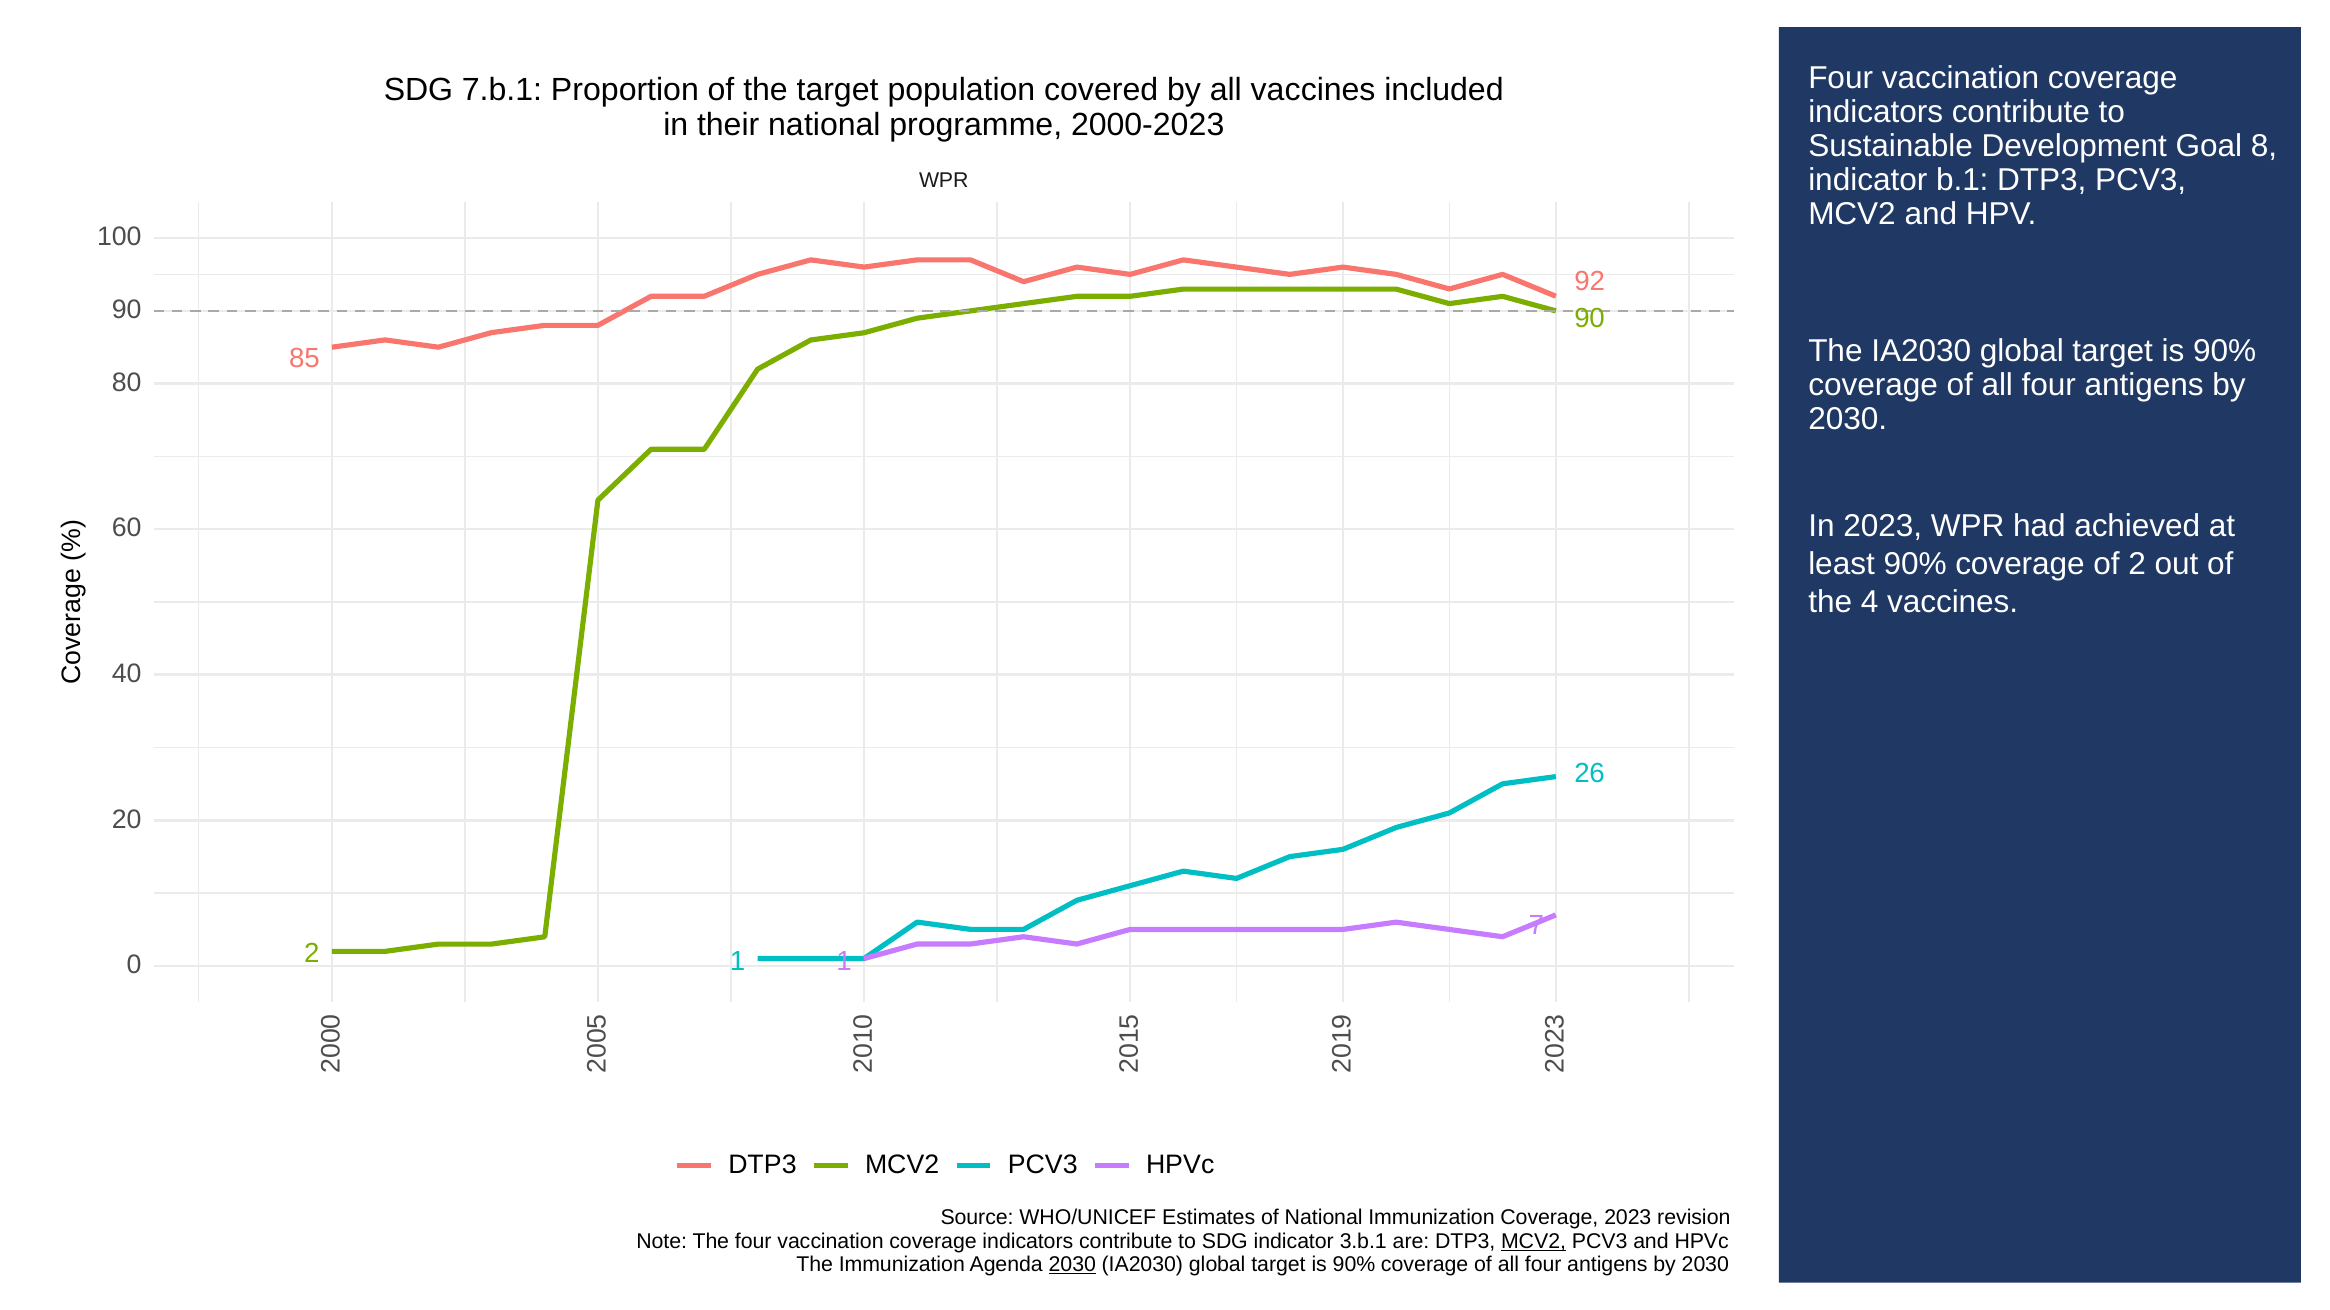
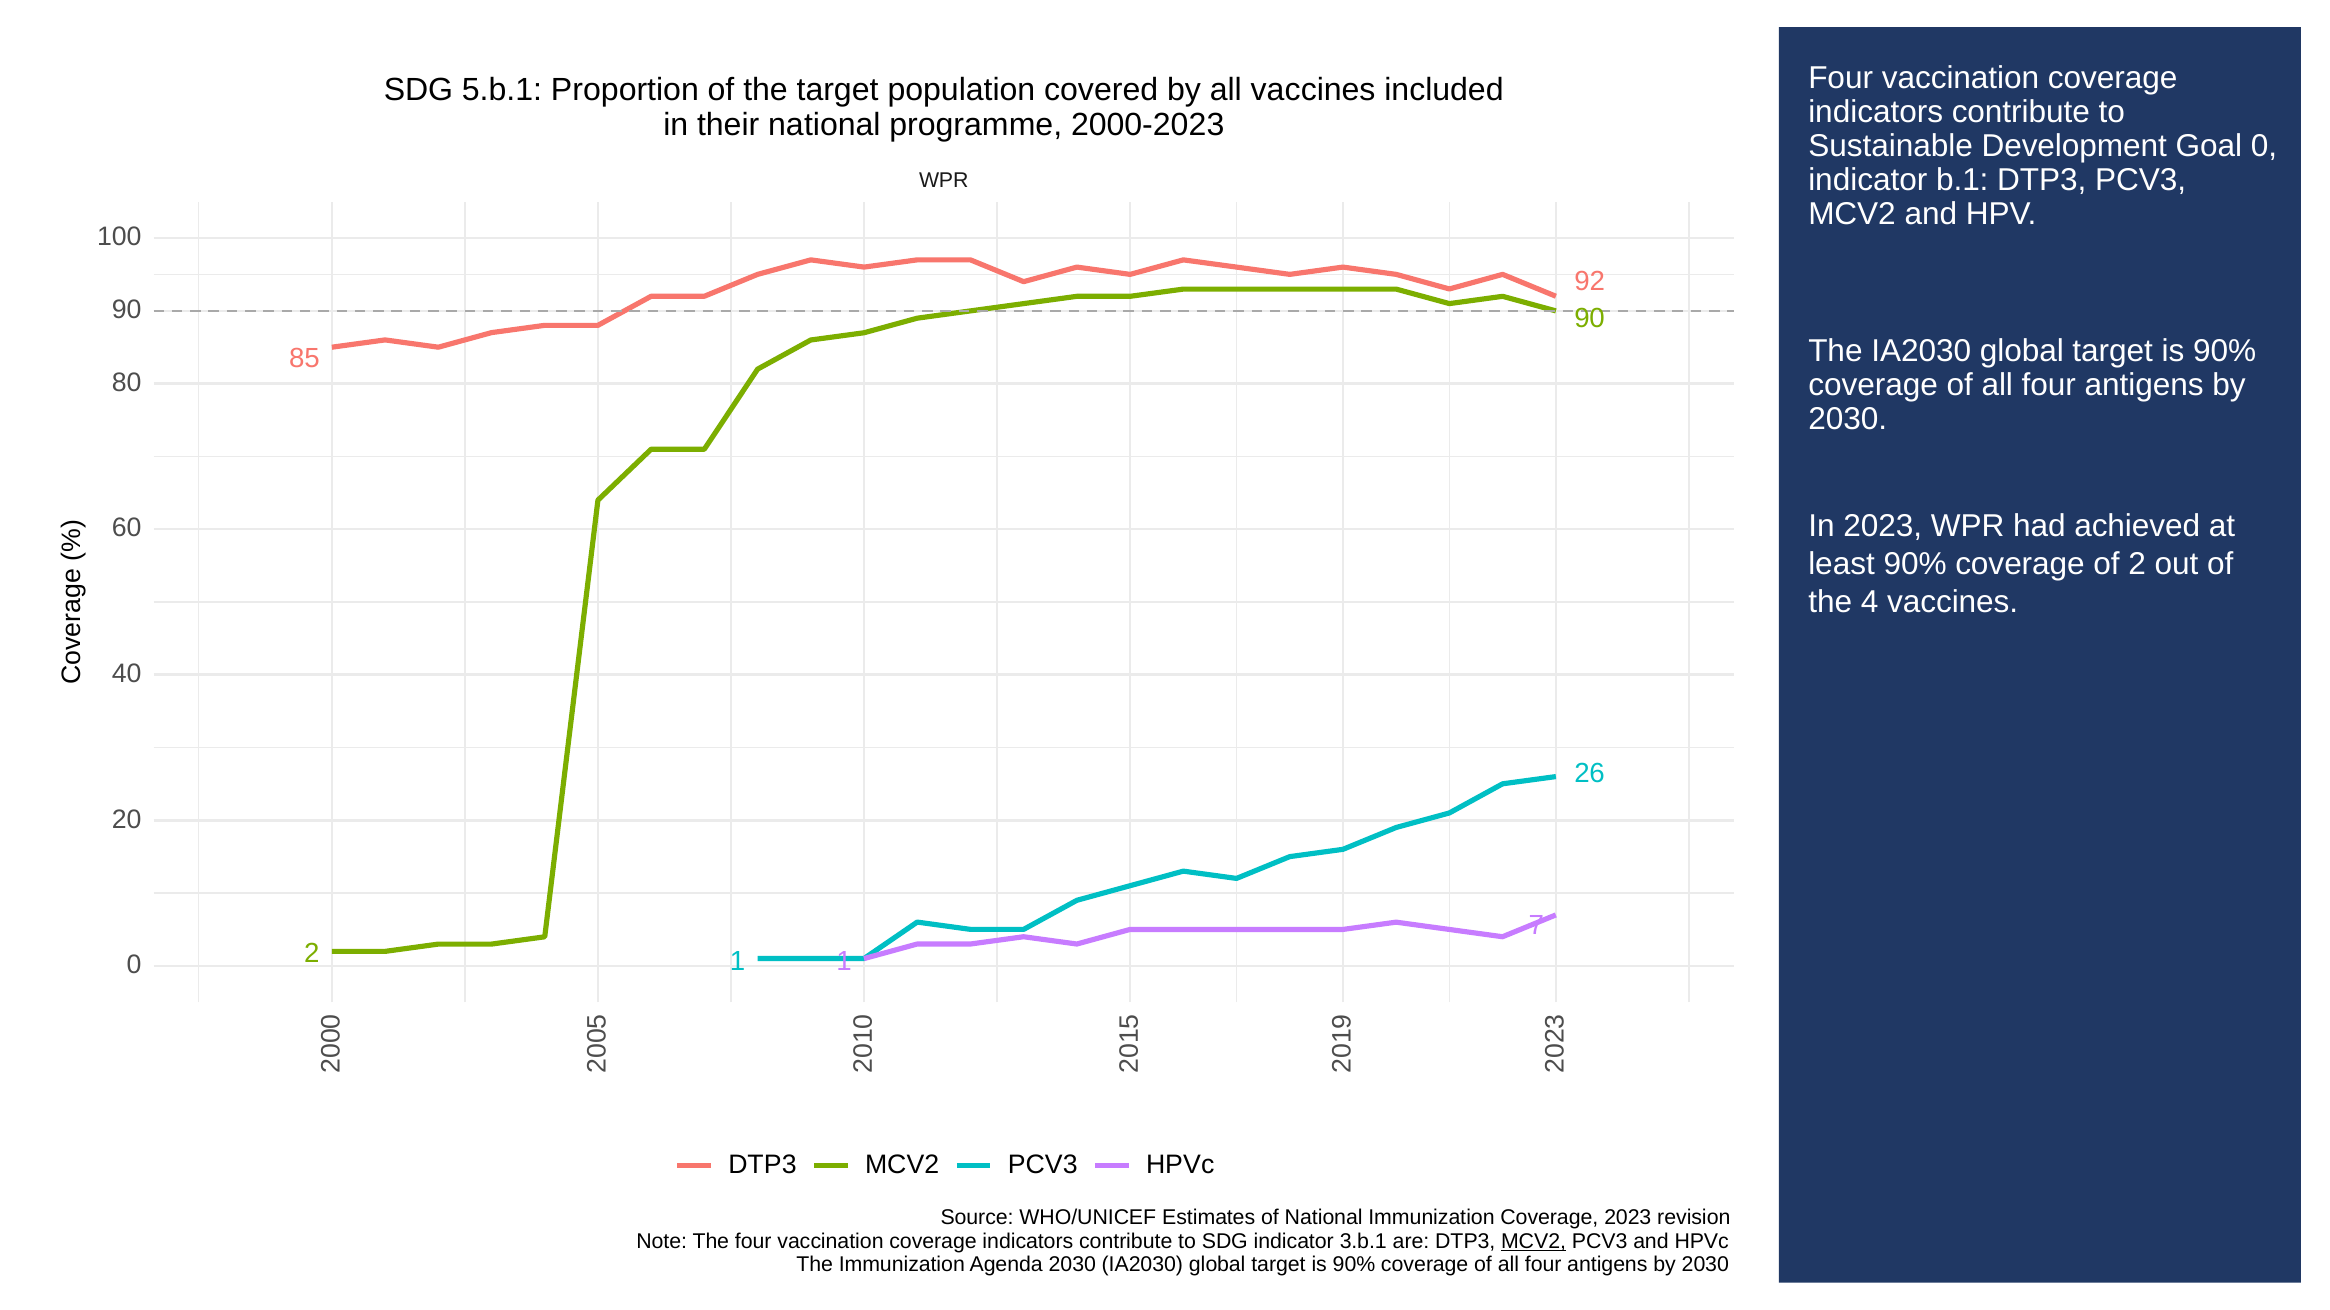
7.b.1: 7.b.1 -> 5.b.1
Goal 8: 8 -> 0
2030 at (1072, 1265) underline: present -> none
